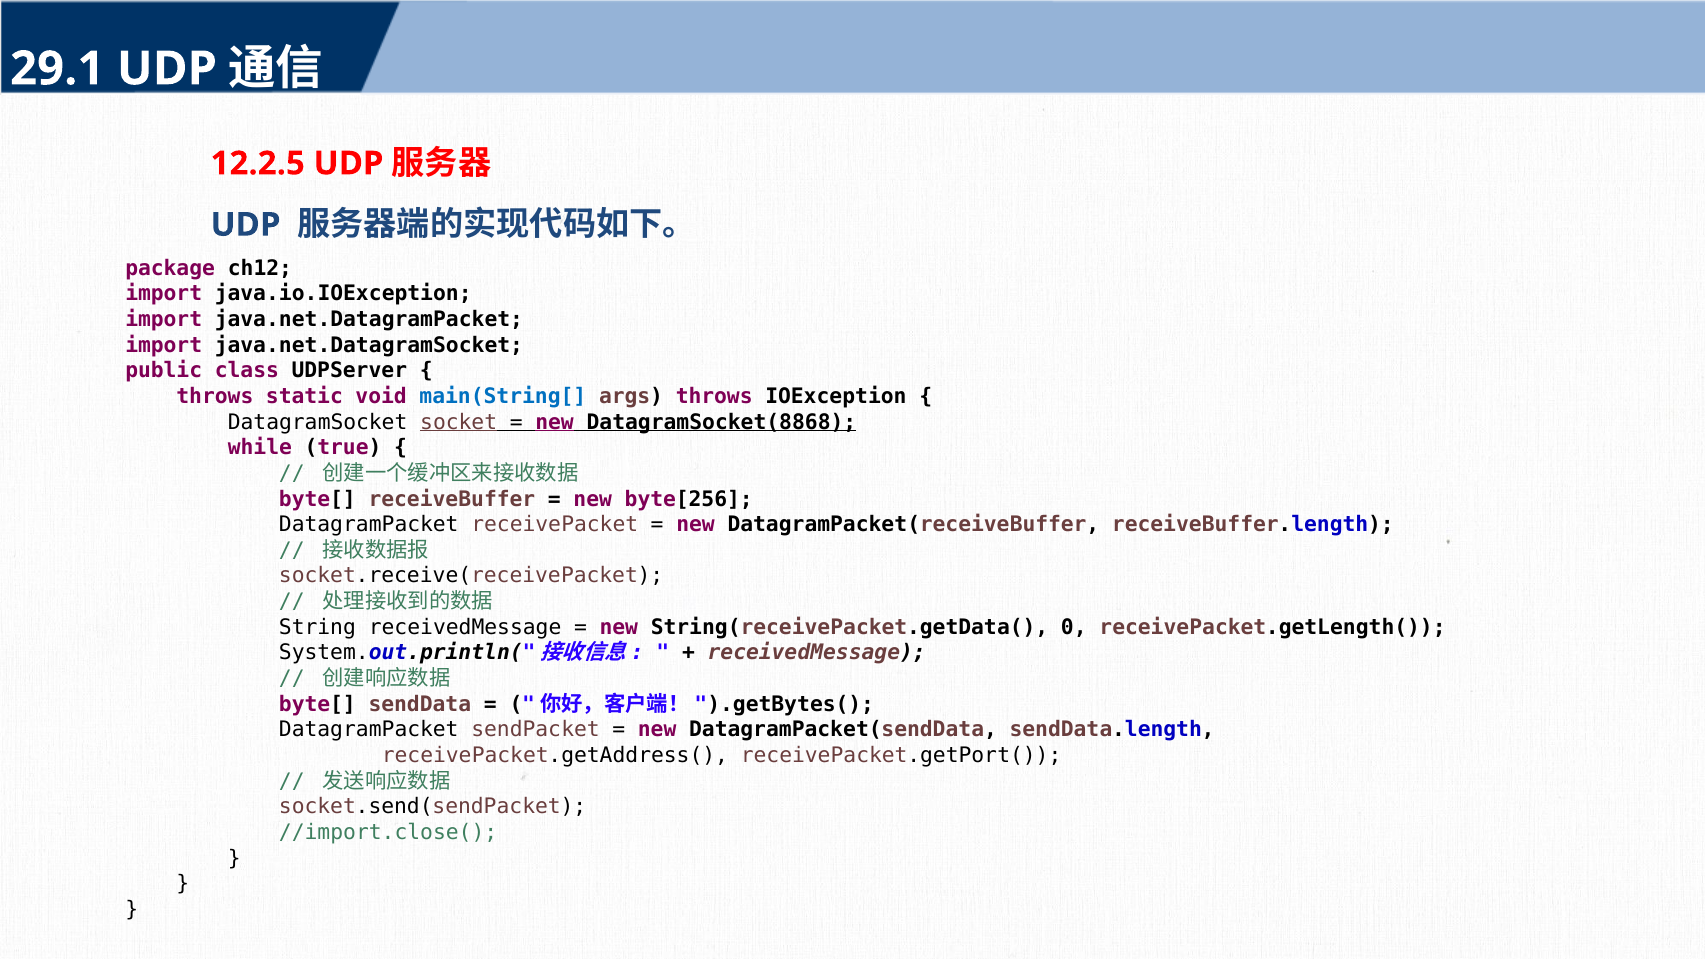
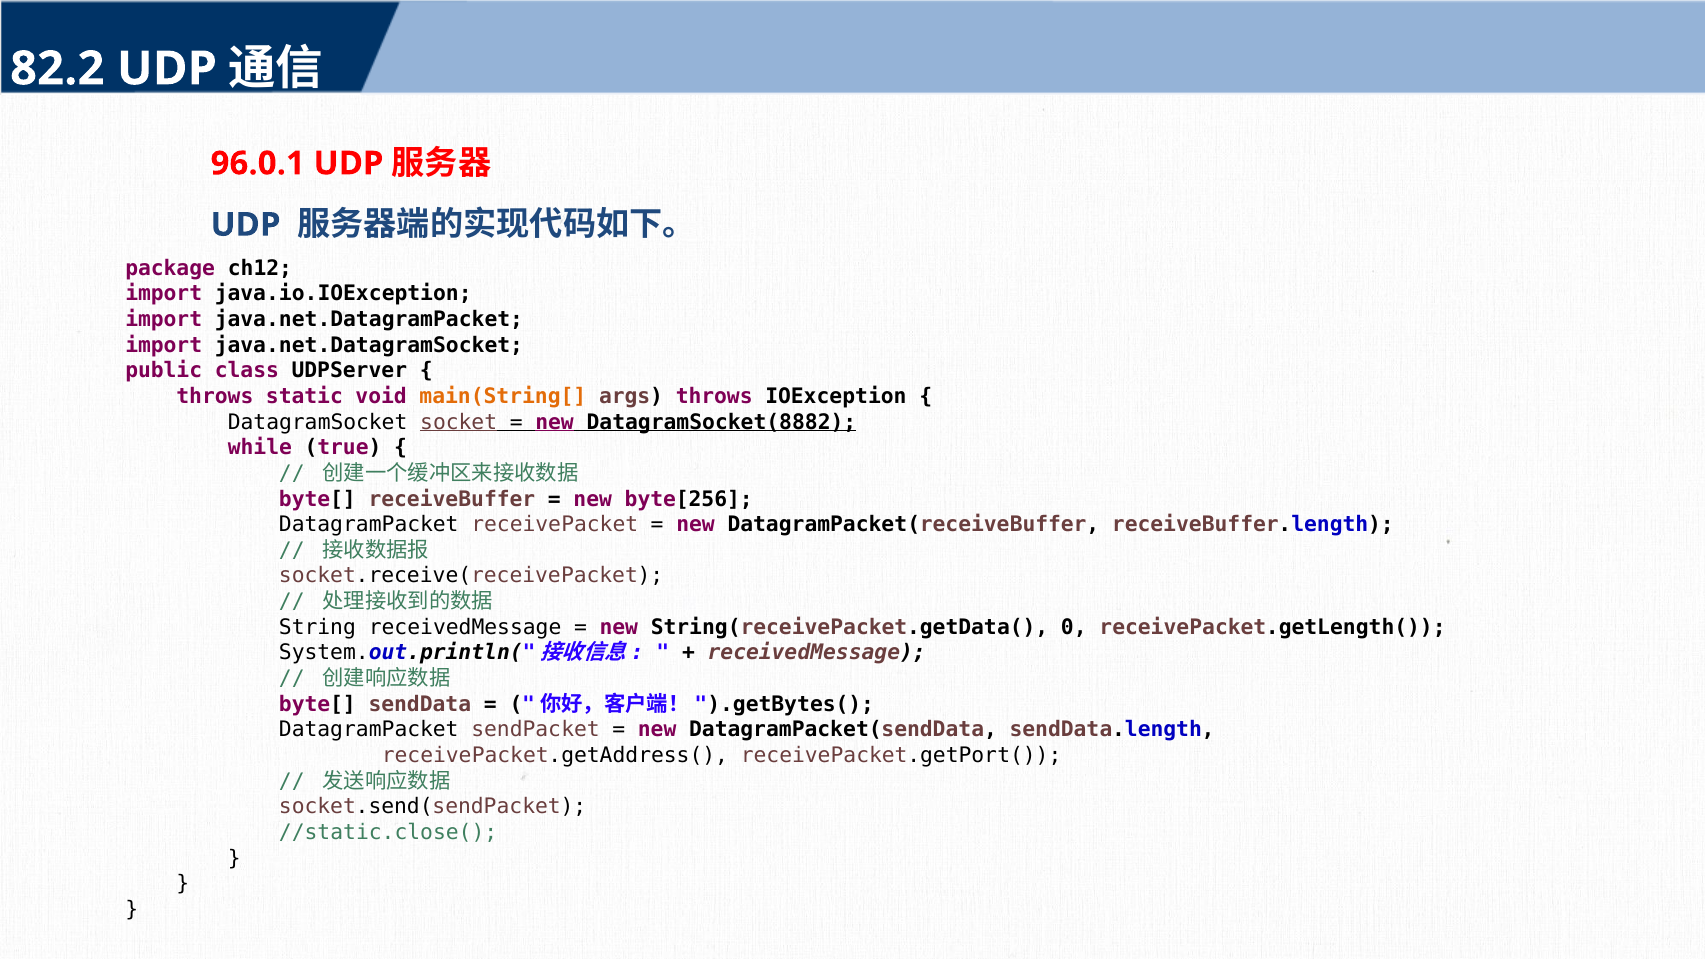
29.1: 29.1 -> 82.2
12.2.5: 12.2.5 -> 96.0.1
main(String[ colour: blue -> orange
DatagramSocket(8868: DatagramSocket(8868 -> DatagramSocket(8882
//import.close(: //import.close( -> //static.close(
